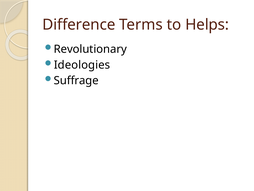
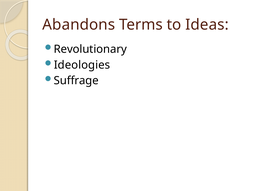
Difference: Difference -> Abandons
Helps: Helps -> Ideas
